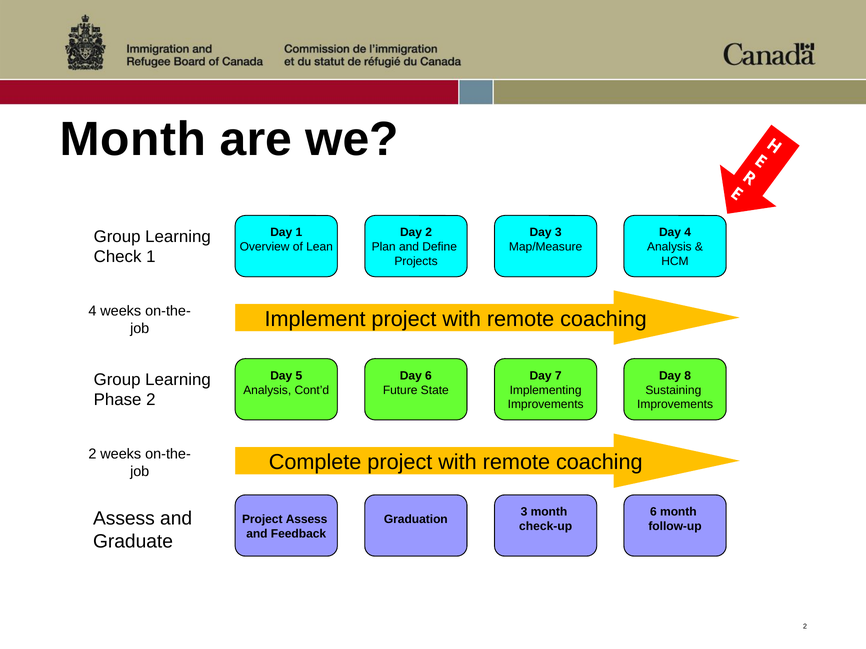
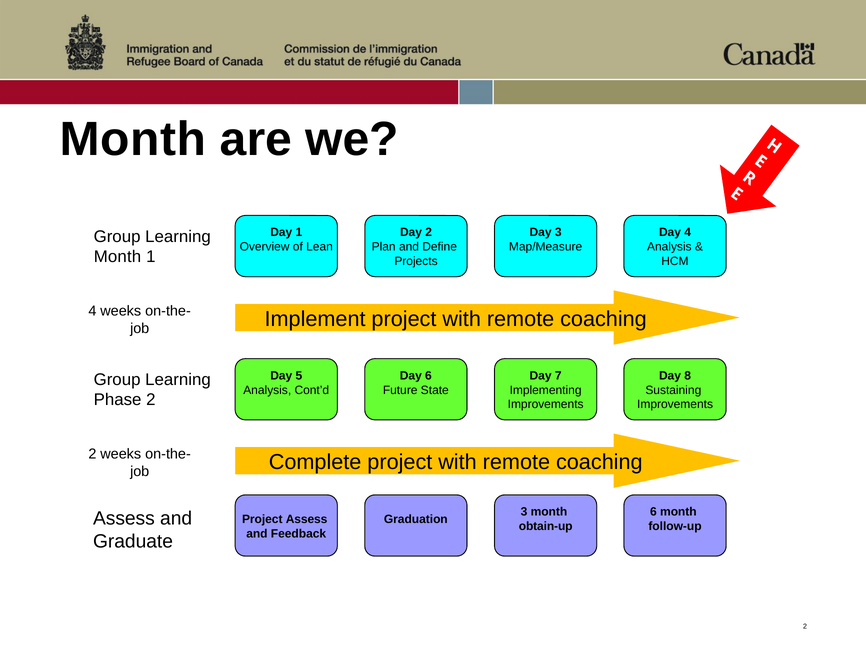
Check at (118, 257): Check -> Month
check-up: check-up -> obtain-up
